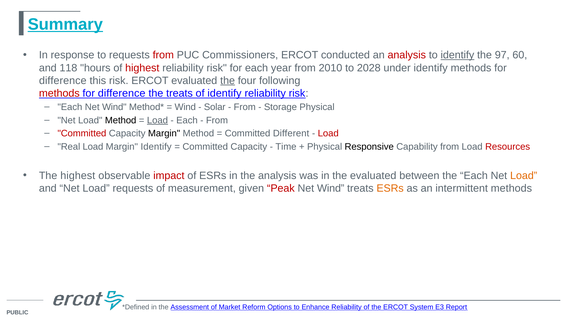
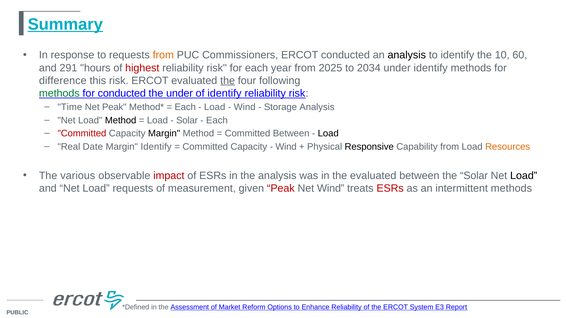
from at (163, 55) colour: red -> orange
analysis at (407, 55) colour: red -> black
identify at (457, 55) underline: present -> none
97: 97 -> 10
118: 118 -> 291
2010: 2010 -> 2025
2028: 2028 -> 2034
methods at (59, 93) colour: red -> green
difference at (122, 93): difference -> conducted
the treats: treats -> under
Each at (70, 107): Each -> Time
Wind at (114, 107): Wind -> Peak
Wind at (185, 107): Wind -> Each
Solar at (215, 107): Solar -> Load
From at (245, 107): From -> Wind
Storage Physical: Physical -> Analysis
Load at (157, 120) underline: present -> none
Each at (187, 120): Each -> Solar
From at (217, 120): From -> Each
Committed Different: Different -> Between
Load at (328, 134) colour: red -> black
Real Load: Load -> Date
Time at (286, 147): Time -> Wind
Resources colour: red -> orange
The highest: highest -> various
the Each: Each -> Solar
Load at (524, 176) colour: orange -> black
ESRs at (390, 189) colour: orange -> red
